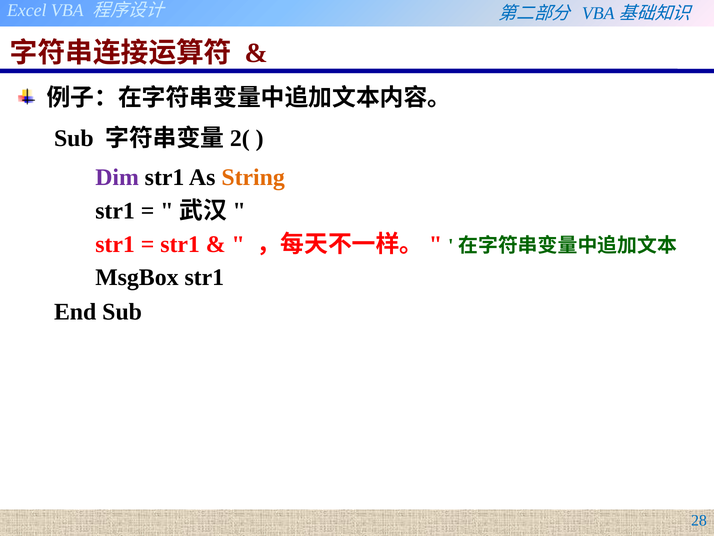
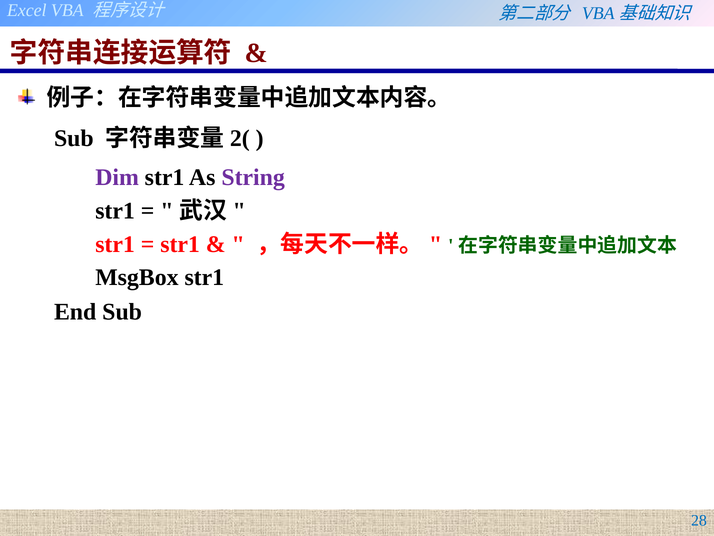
String colour: orange -> purple
